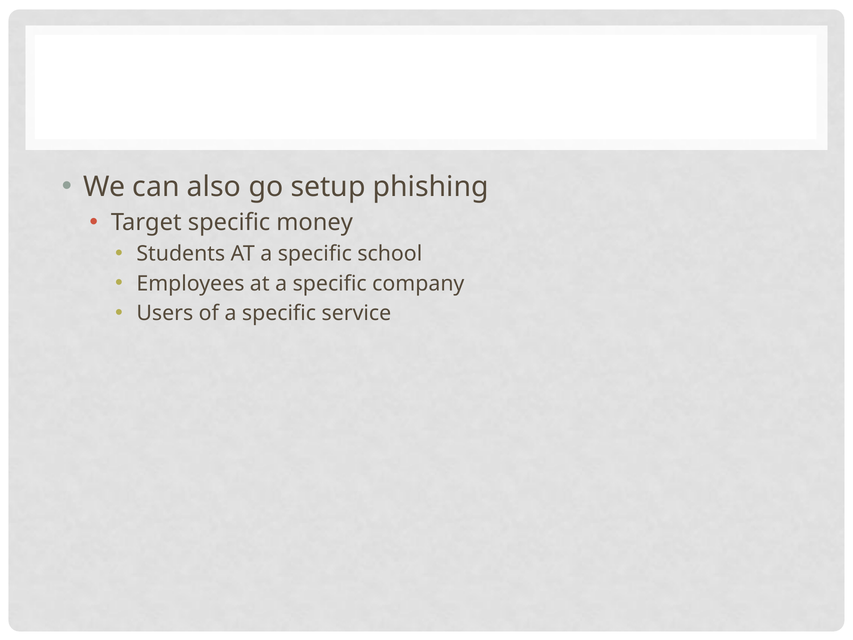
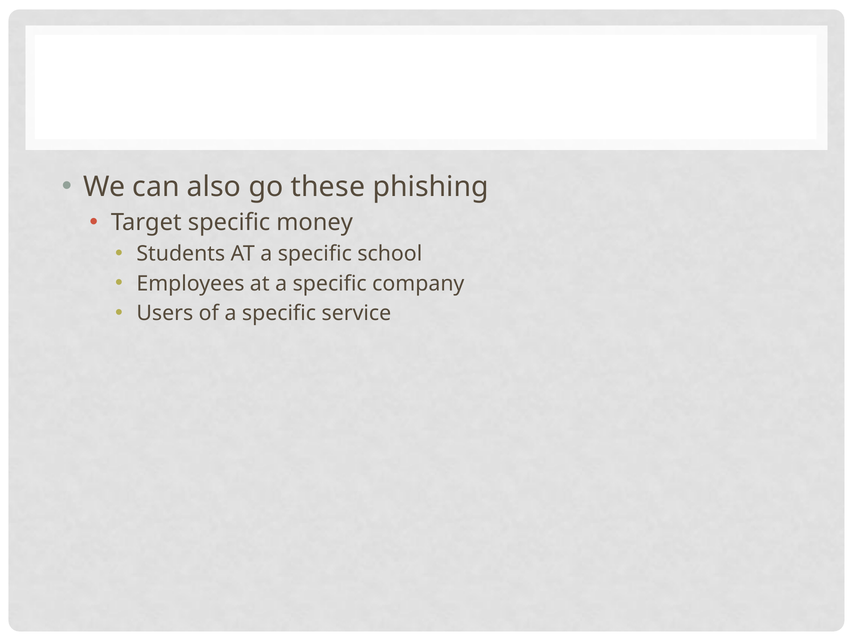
setup: setup -> these
